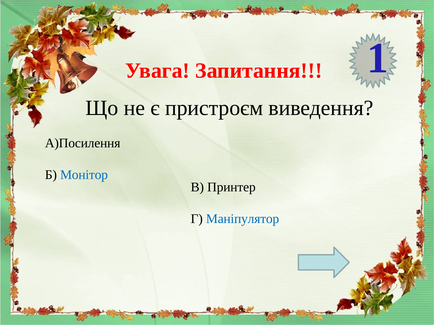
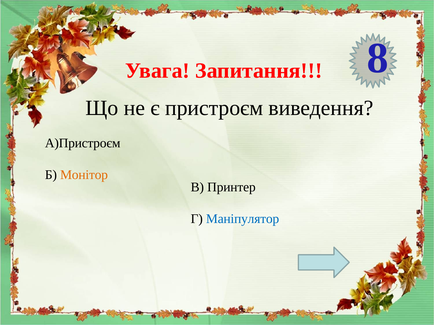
1: 1 -> 8
А)Посилення: А)Посилення -> А)Пристроєм
Монітор colour: blue -> orange
